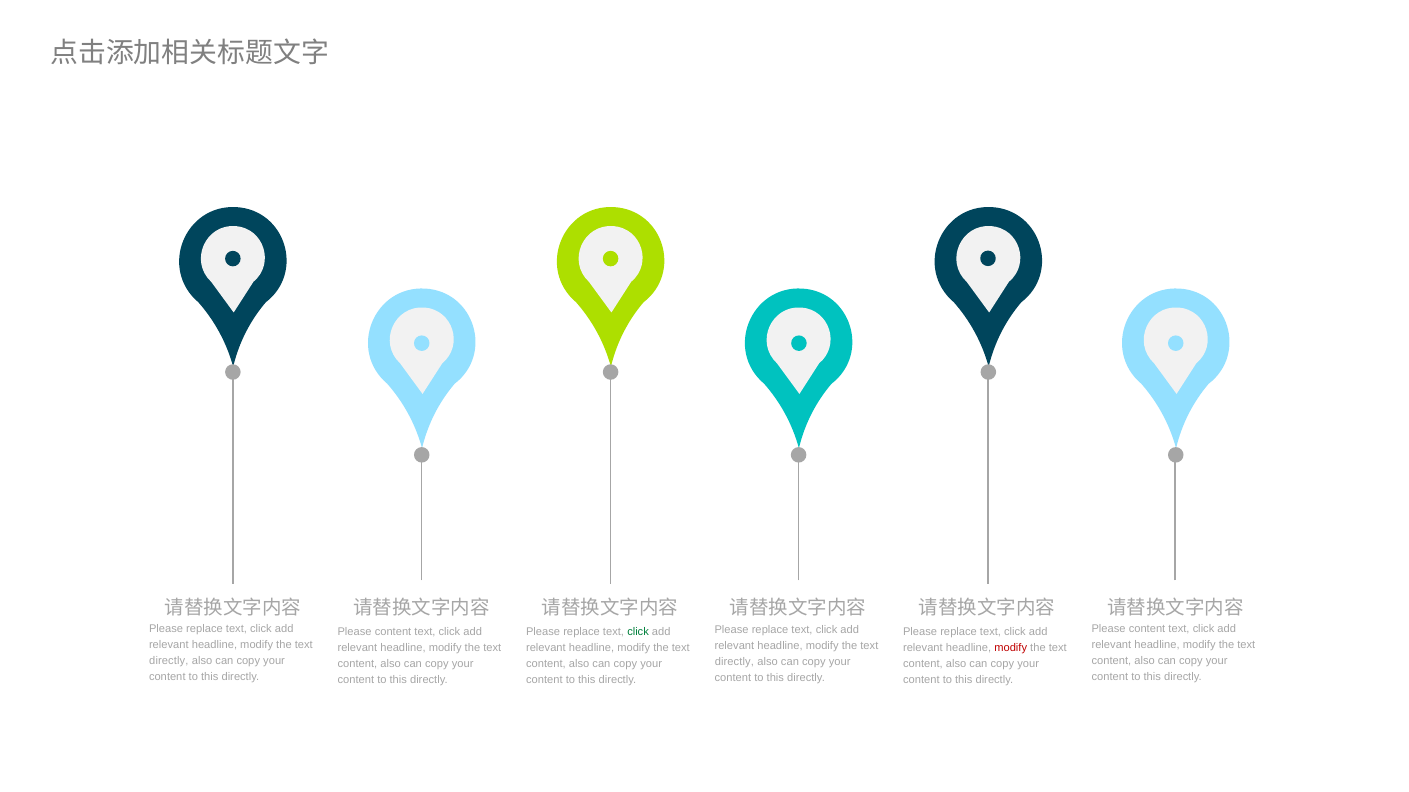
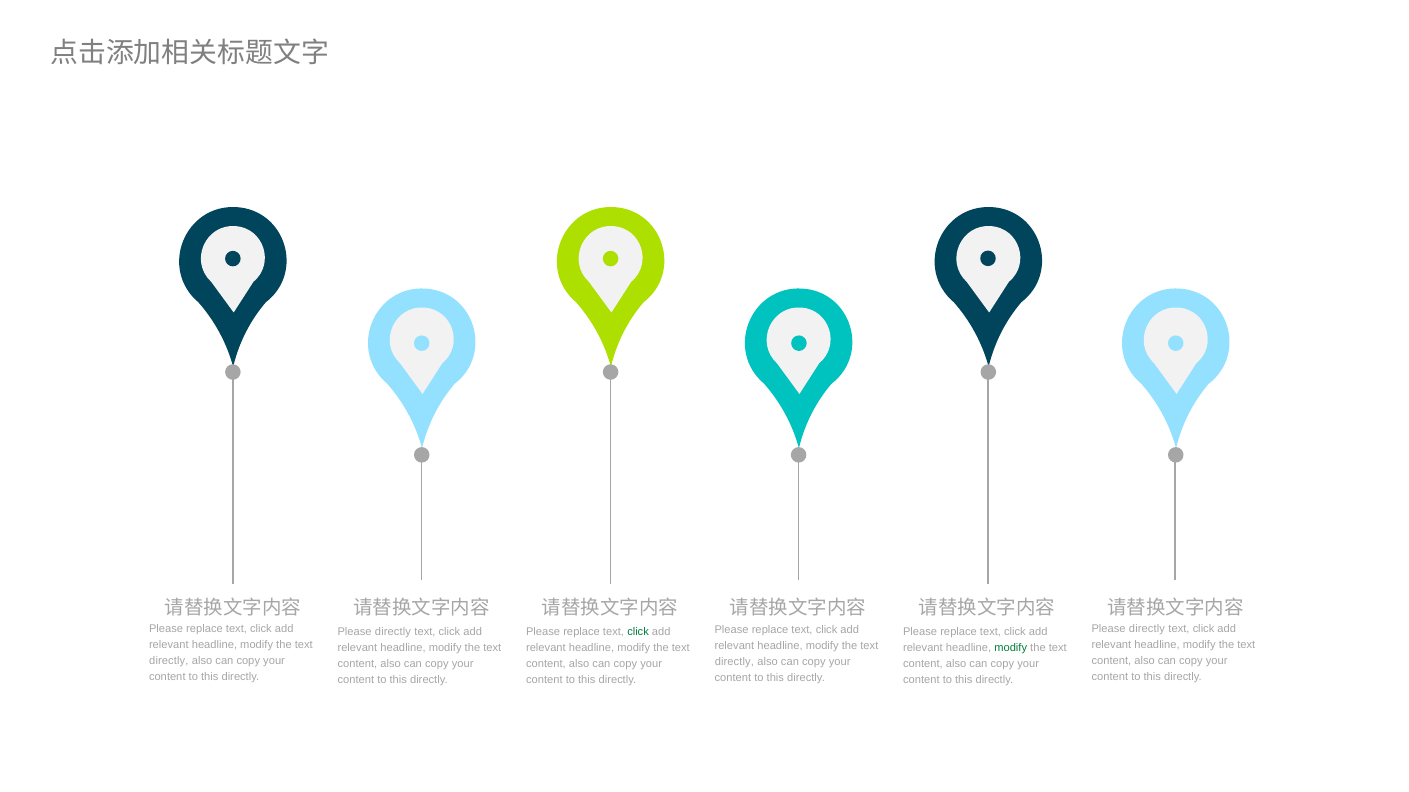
content at (1147, 629): content -> directly
content at (393, 632): content -> directly
modify at (1011, 648) colour: red -> green
